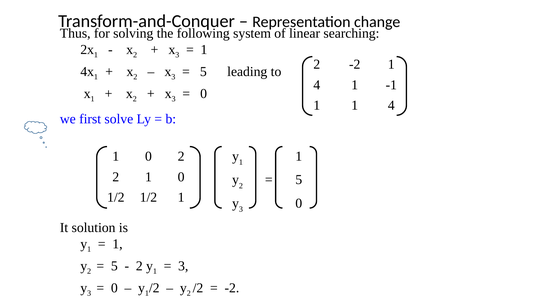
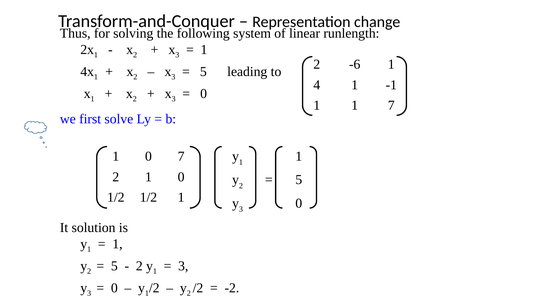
searching: searching -> runlength
2 -2: -2 -> -6
1 1 4: 4 -> 7
1 0 2: 2 -> 7
